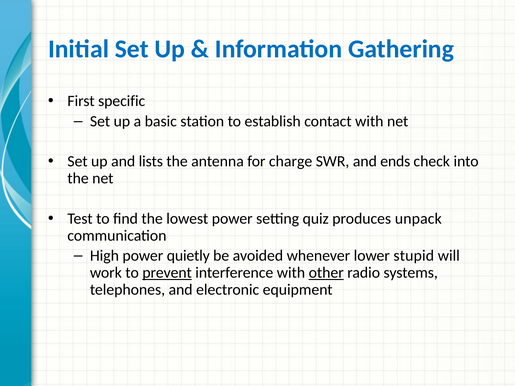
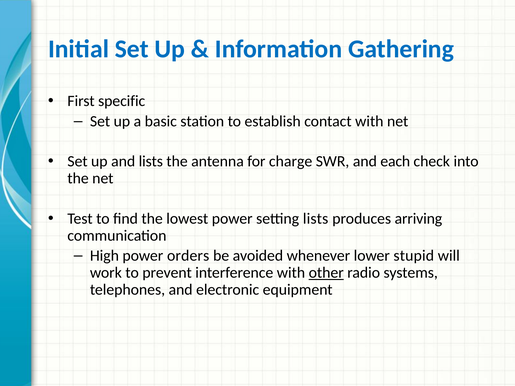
ends: ends -> each
setting quiz: quiz -> lists
unpack: unpack -> arriving
quietly: quietly -> orders
prevent underline: present -> none
